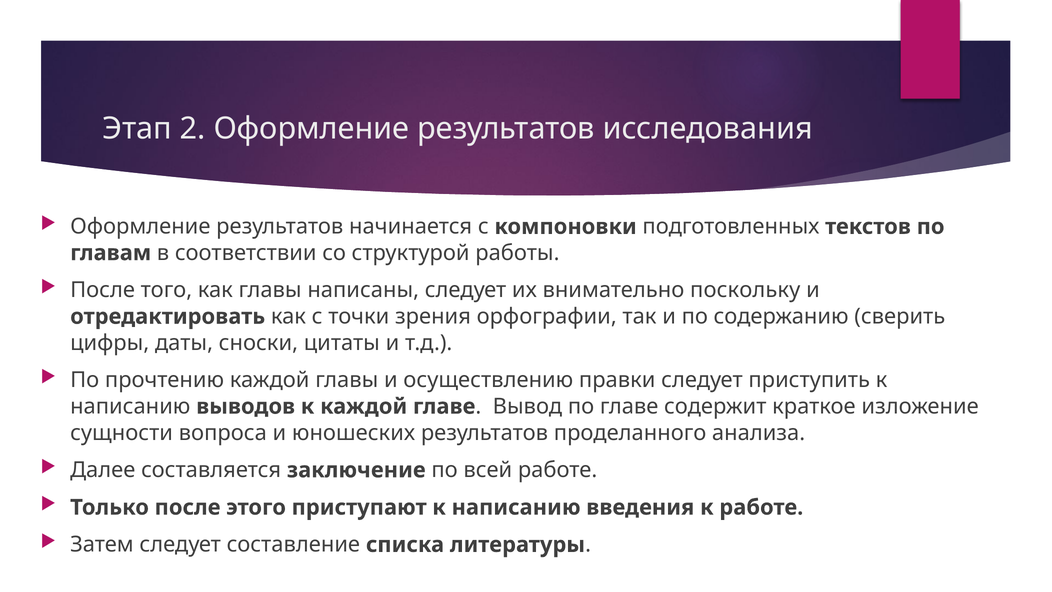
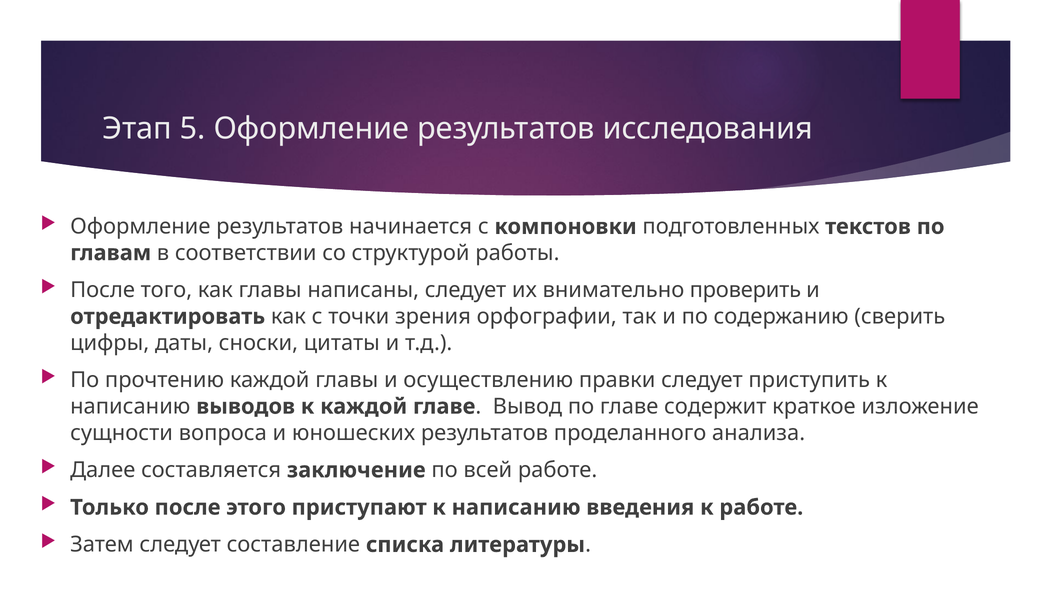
2: 2 -> 5
поскольку: поскольку -> проверить
